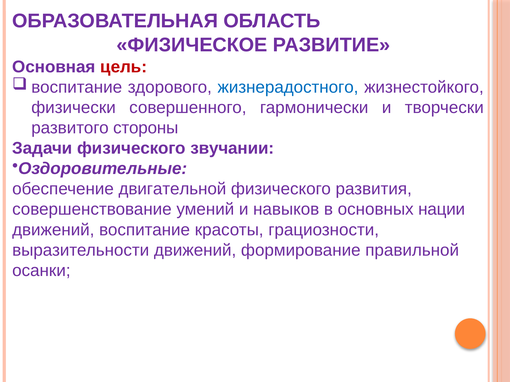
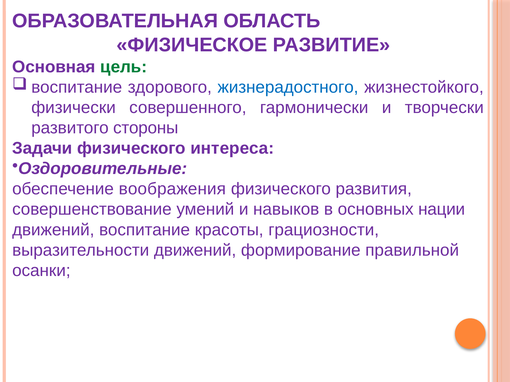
цель colour: red -> green
звучании: звучании -> интереса
двигательной: двигательной -> воображения
